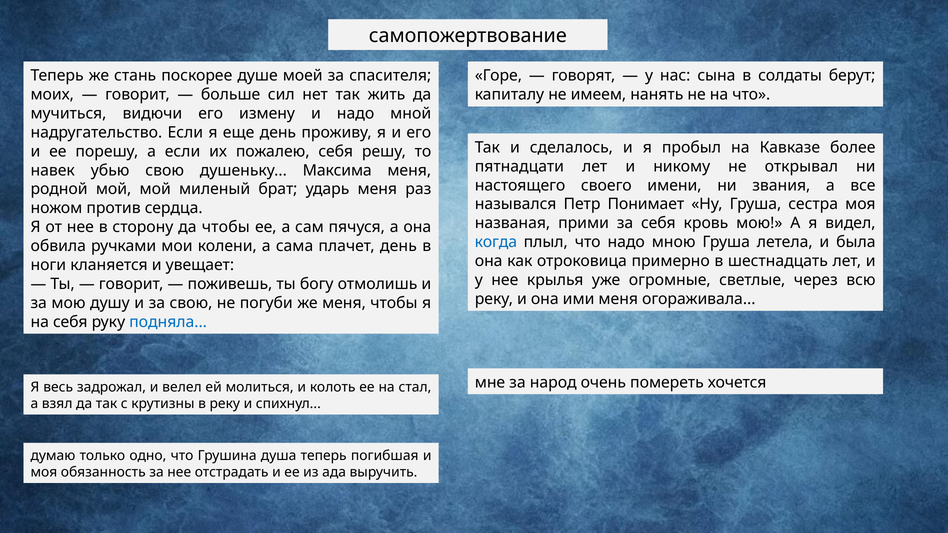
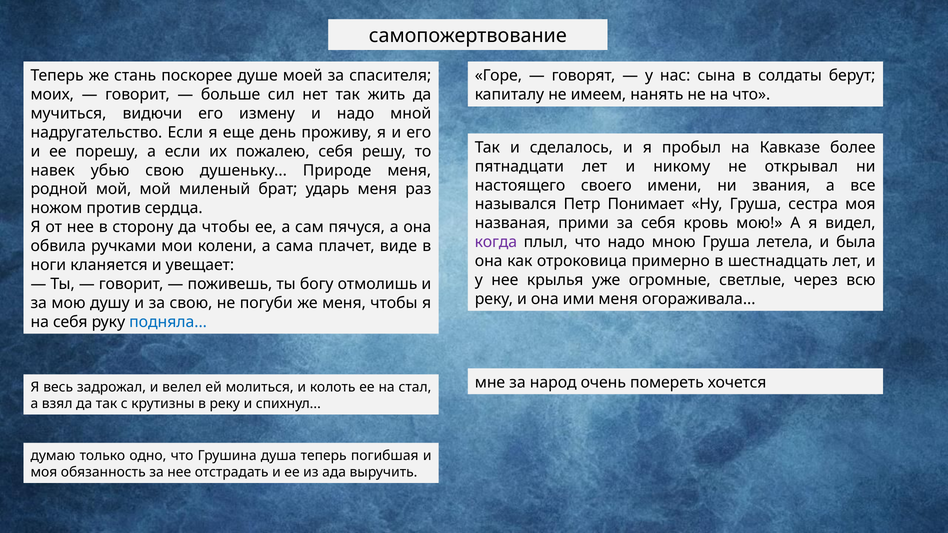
Максима: Максима -> Природе
когда colour: blue -> purple
плачет день: день -> виде
